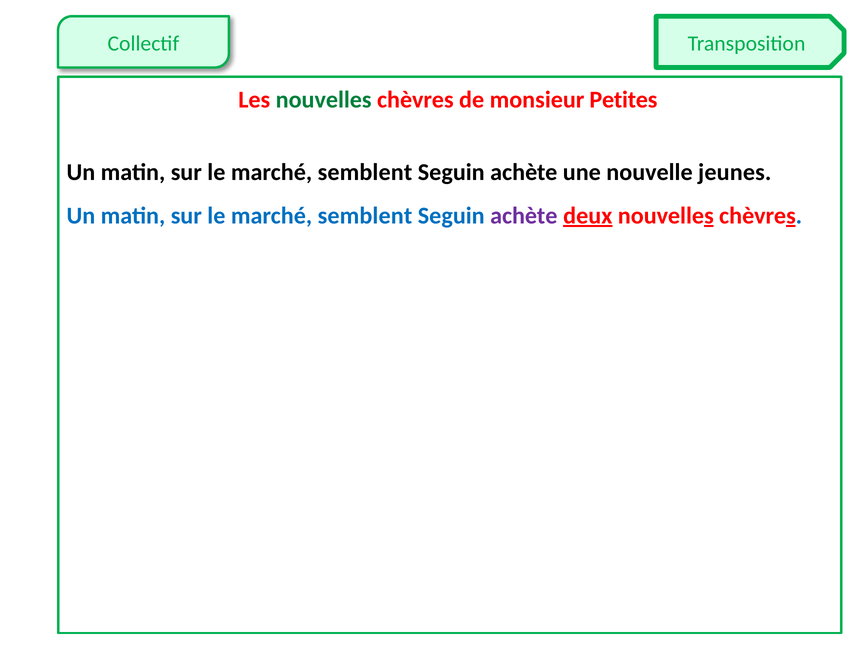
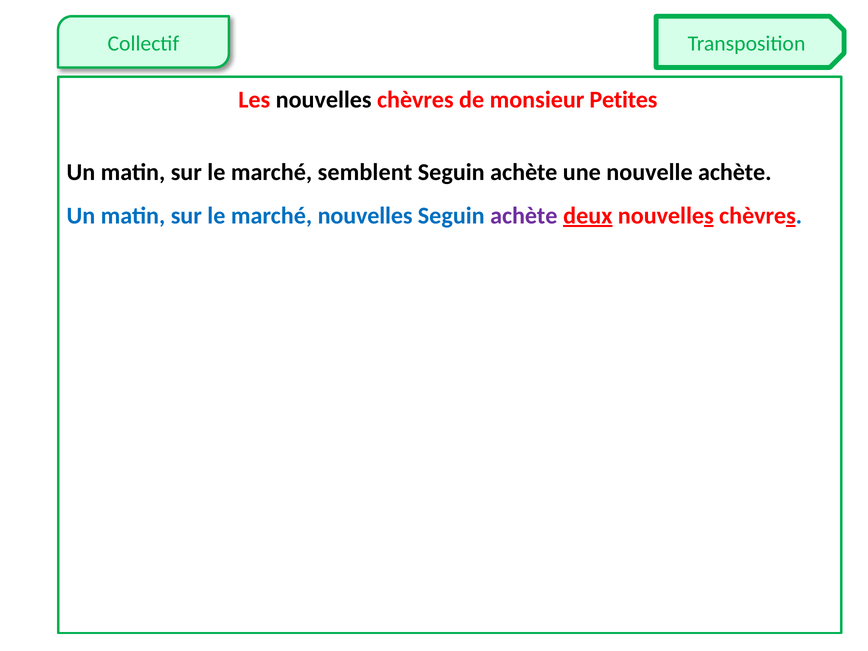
nouvelles at (324, 100) colour: green -> black
nouvelle jeunes: jeunes -> achète
semblent at (365, 216): semblent -> nouvelles
